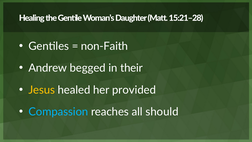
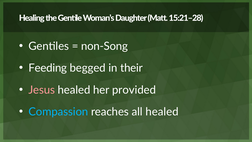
non-Faith: non-Faith -> non-Song
Andrew: Andrew -> Feeding
Jesus colour: yellow -> pink
all should: should -> healed
